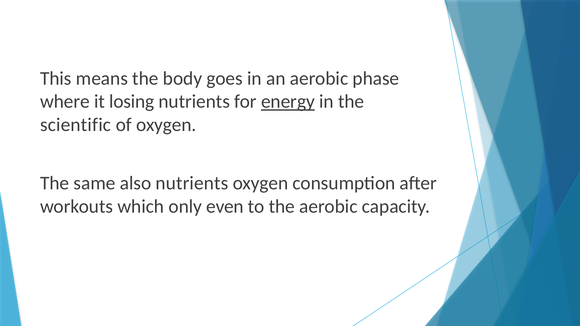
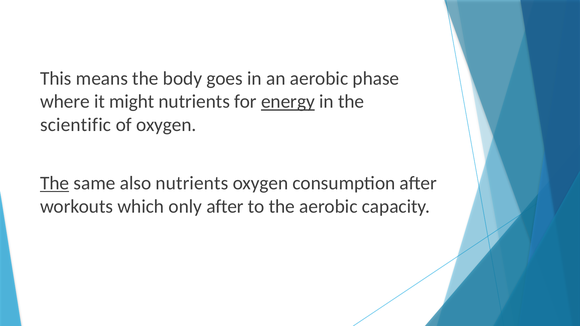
losing: losing -> might
The at (55, 183) underline: none -> present
only even: even -> after
